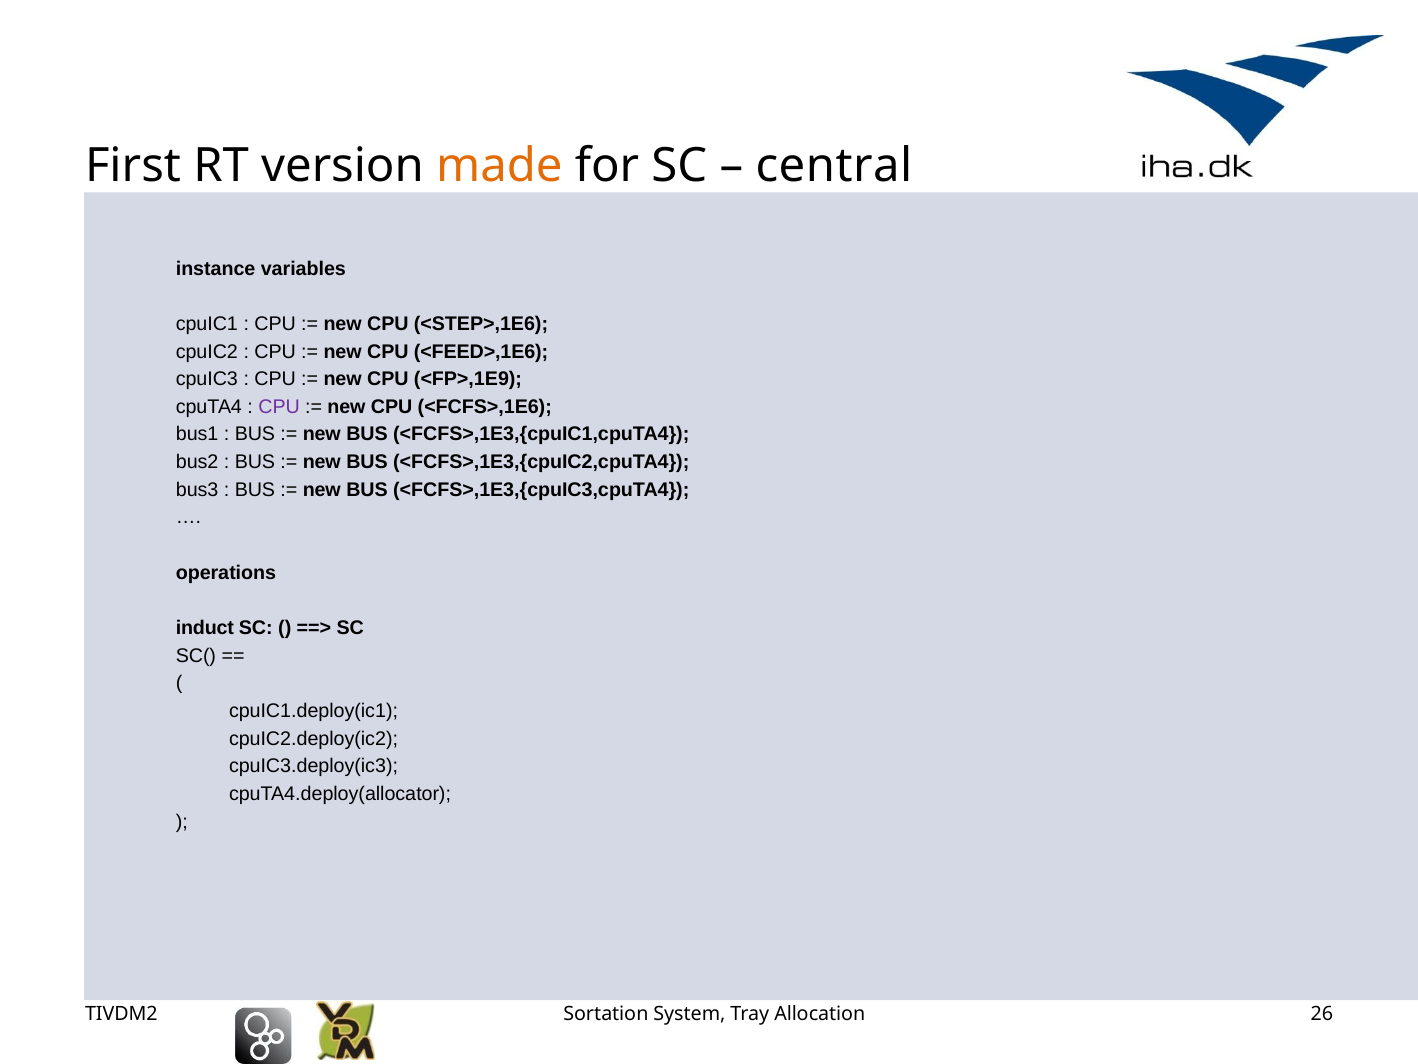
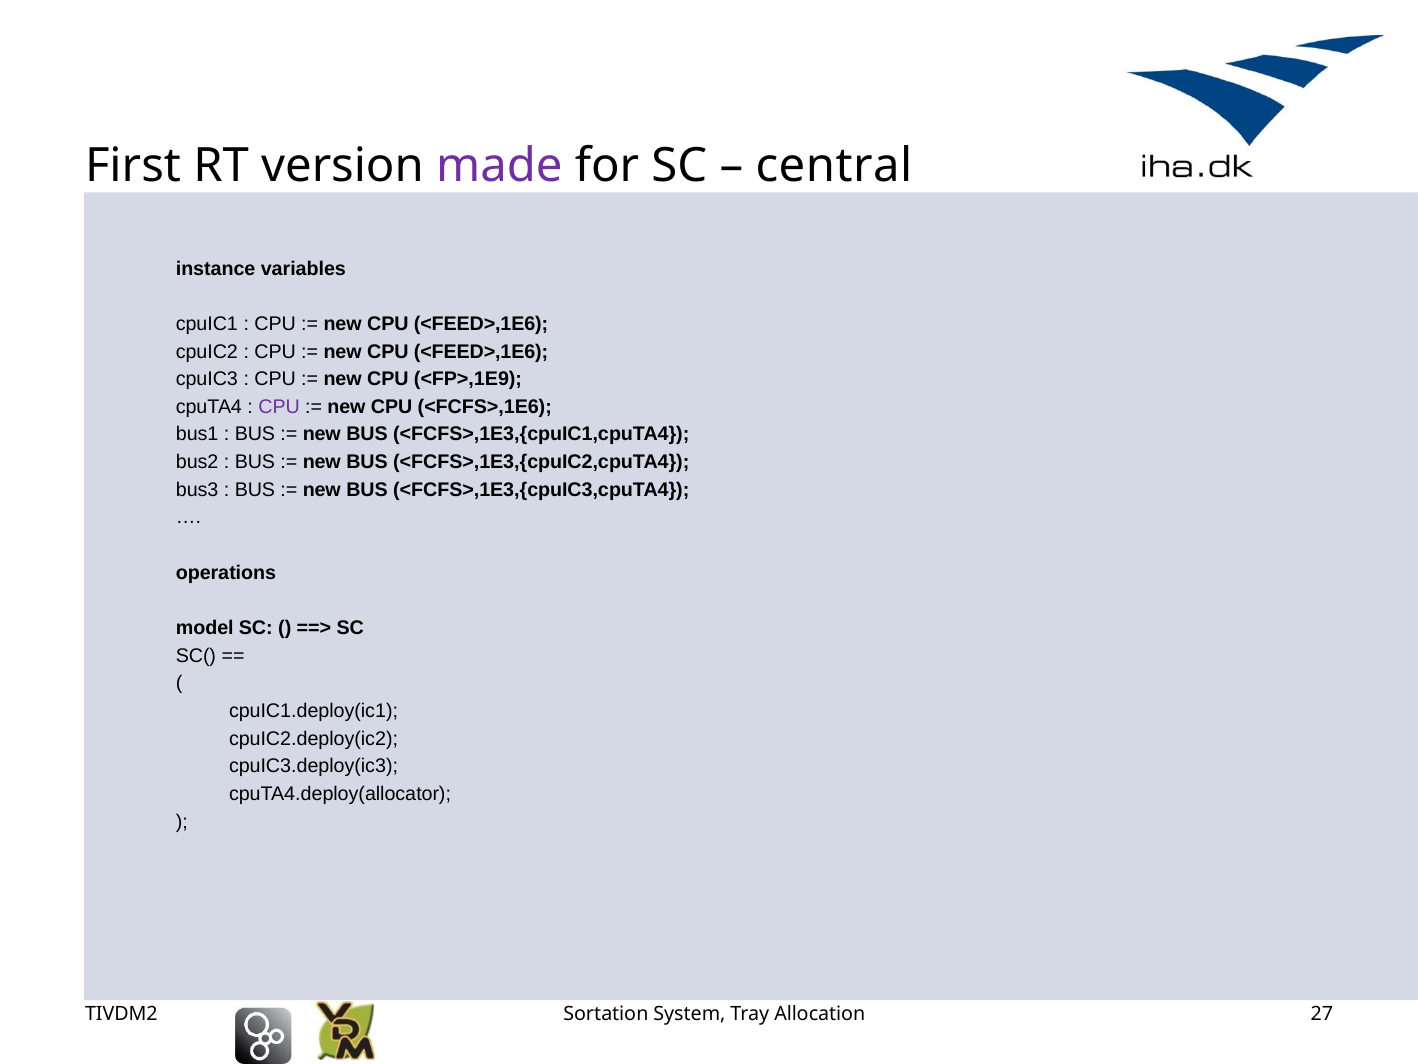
made colour: orange -> purple
<STEP>,1E6 at (481, 324): <STEP>,1E6 -> <FEED>,1E6
induct: induct -> model
26: 26 -> 27
